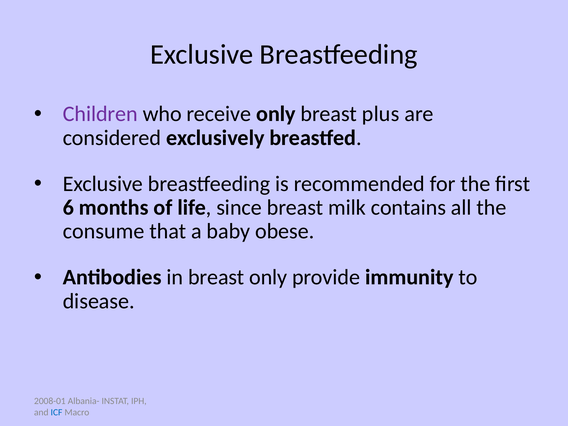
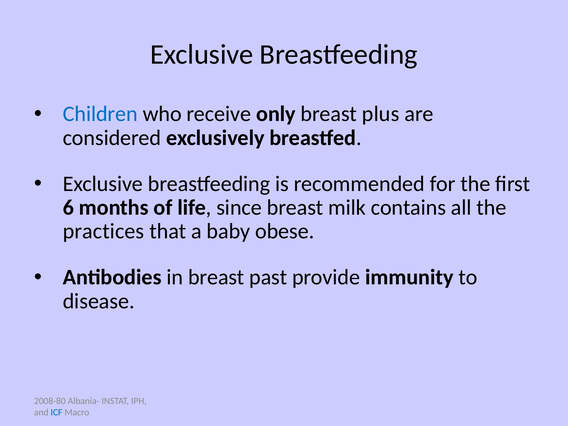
Children colour: purple -> blue
consume: consume -> practices
breast only: only -> past
2008-01: 2008-01 -> 2008-80
